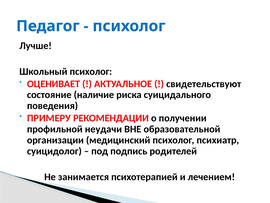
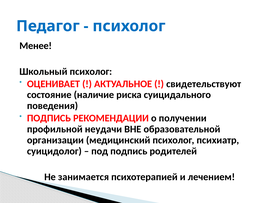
Лучше: Лучше -> Менее
ПРИМЕРУ at (49, 118): ПРИМЕРУ -> ПОДПИСЬ
